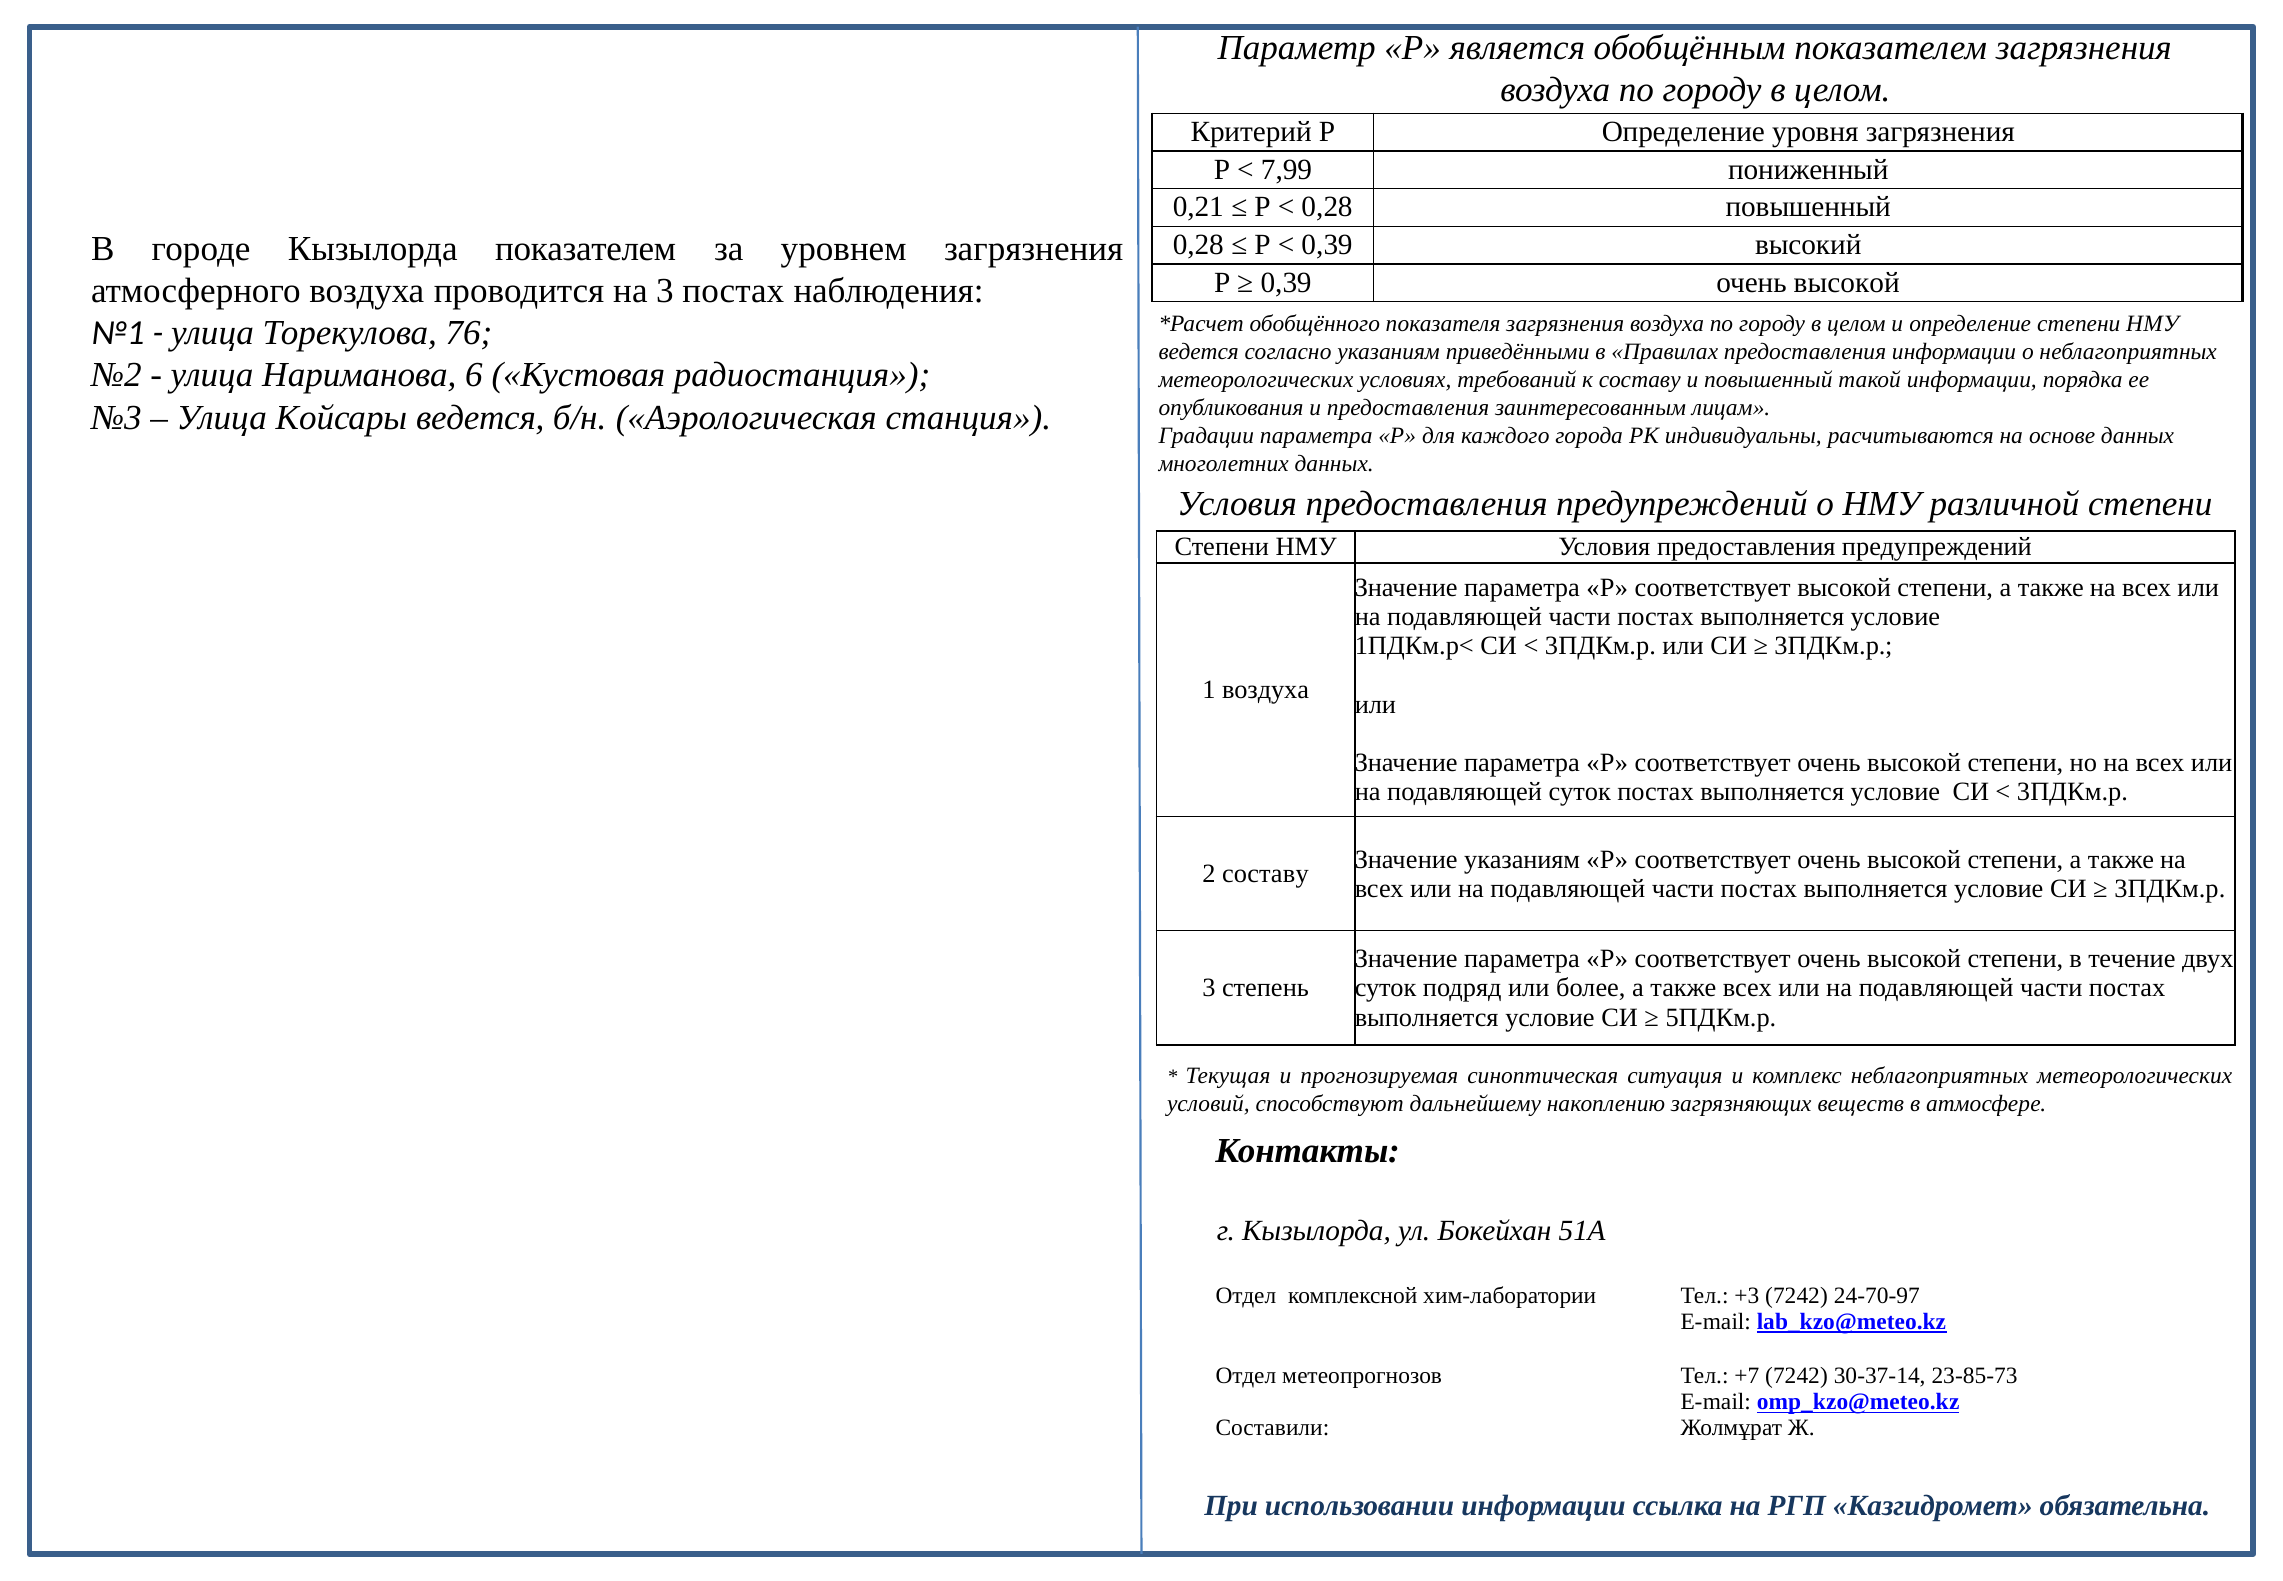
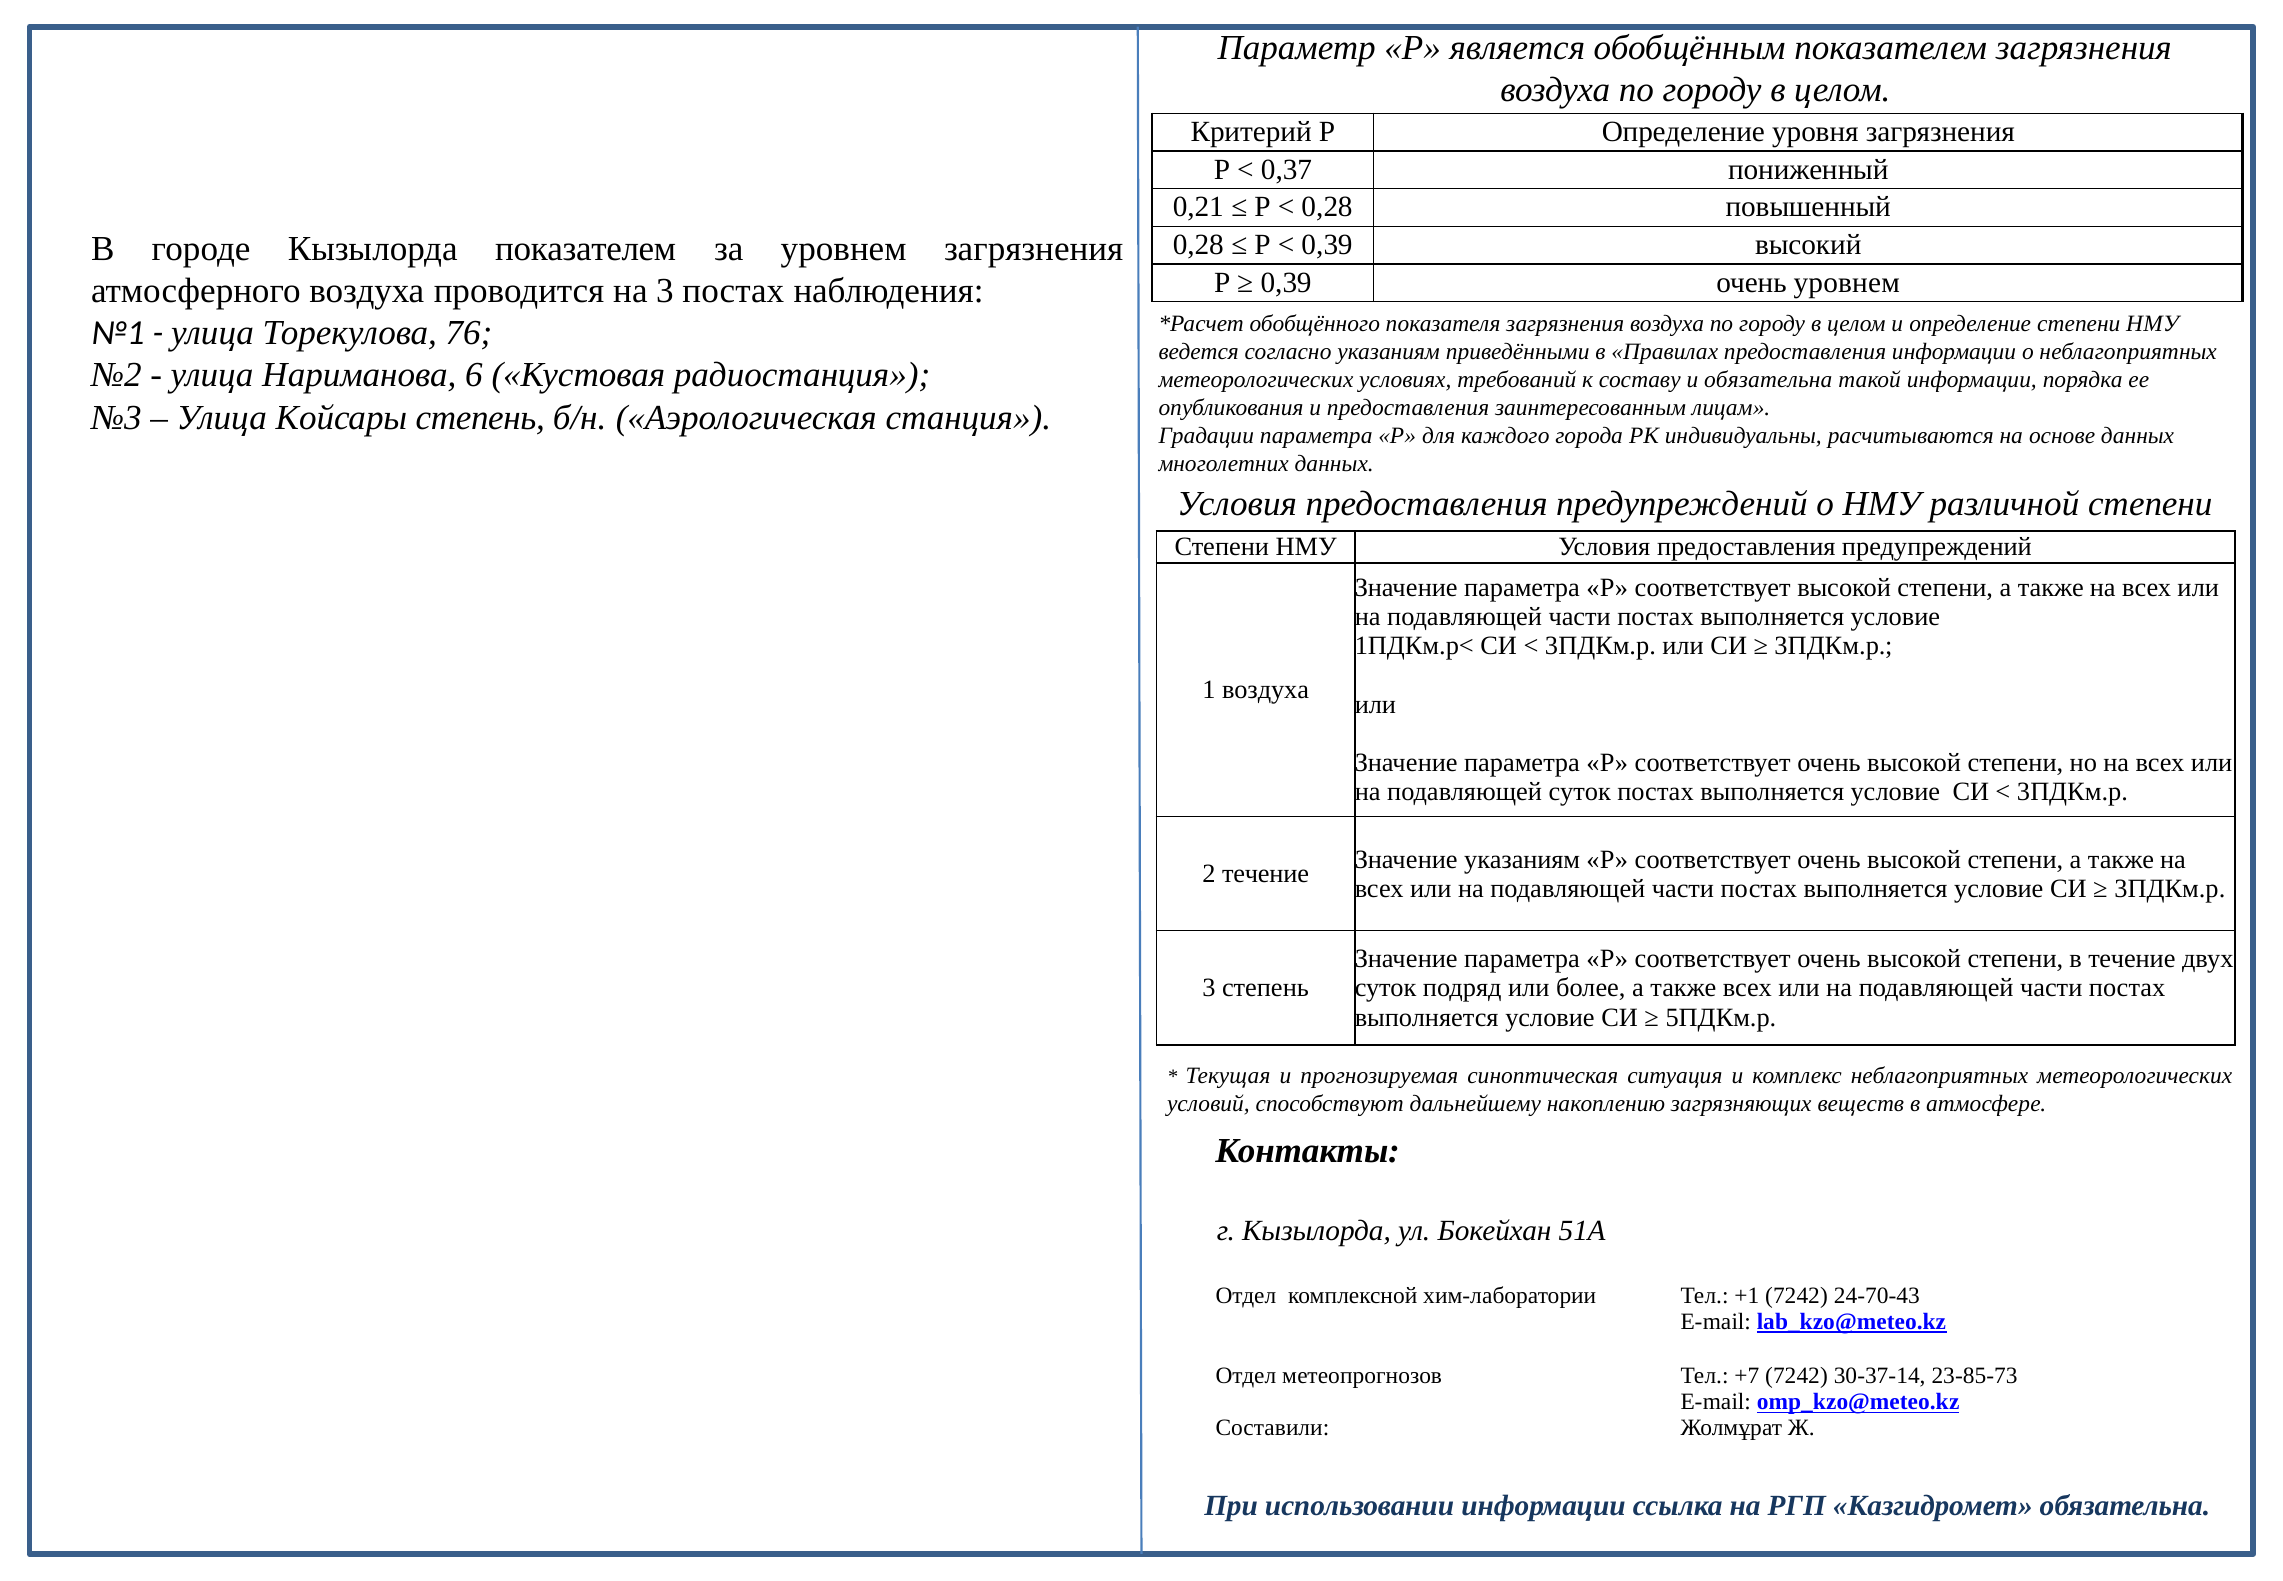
7,99: 7,99 -> 0,37
0,39 очень высокой: высокой -> уровнем
и повышенный: повышенный -> обязательна
Койсары ведется: ведется -> степень
2 составу: составу -> течение
+3: +3 -> +1
24-70-97: 24-70-97 -> 24-70-43
